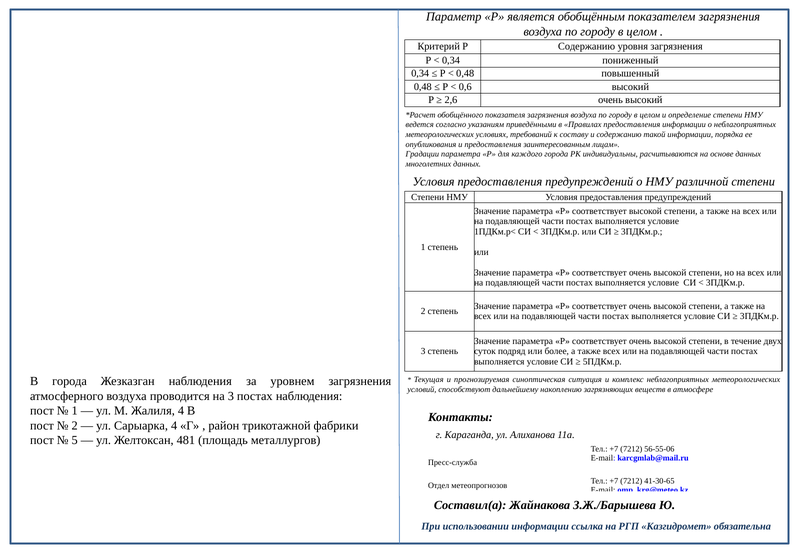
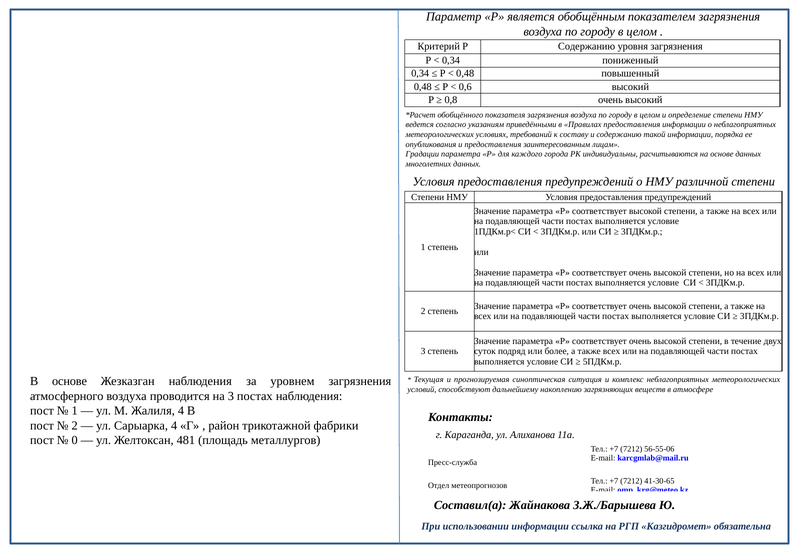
2,6: 2,6 -> 0,8
В города: города -> основе
5: 5 -> 0
